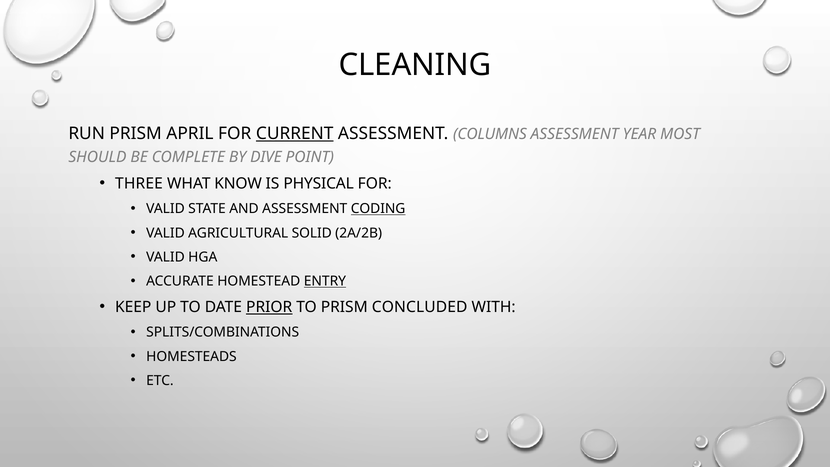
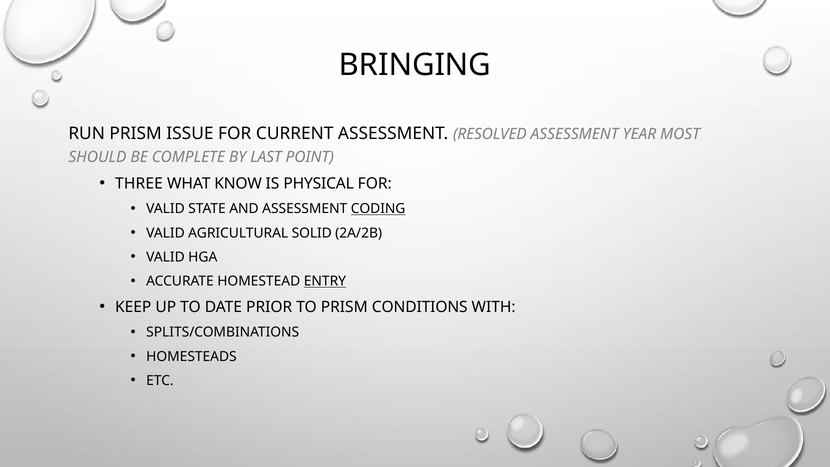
CLEANING: CLEANING -> BRINGING
APRIL: APRIL -> ISSUE
CURRENT underline: present -> none
COLUMNS: COLUMNS -> RESOLVED
DIVE: DIVE -> LAST
PRIOR underline: present -> none
CONCLUDED: CONCLUDED -> CONDITIONS
